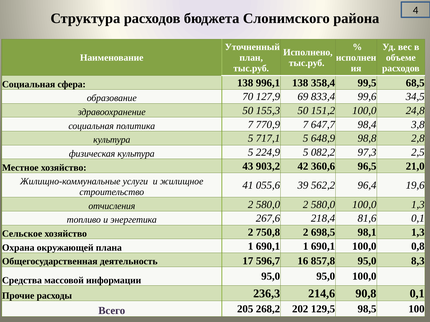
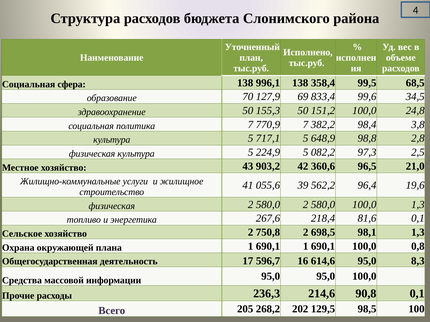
647,7: 647,7 -> 382,2
отчисления at (112, 206): отчисления -> физическая
857,8: 857,8 -> 614,6
